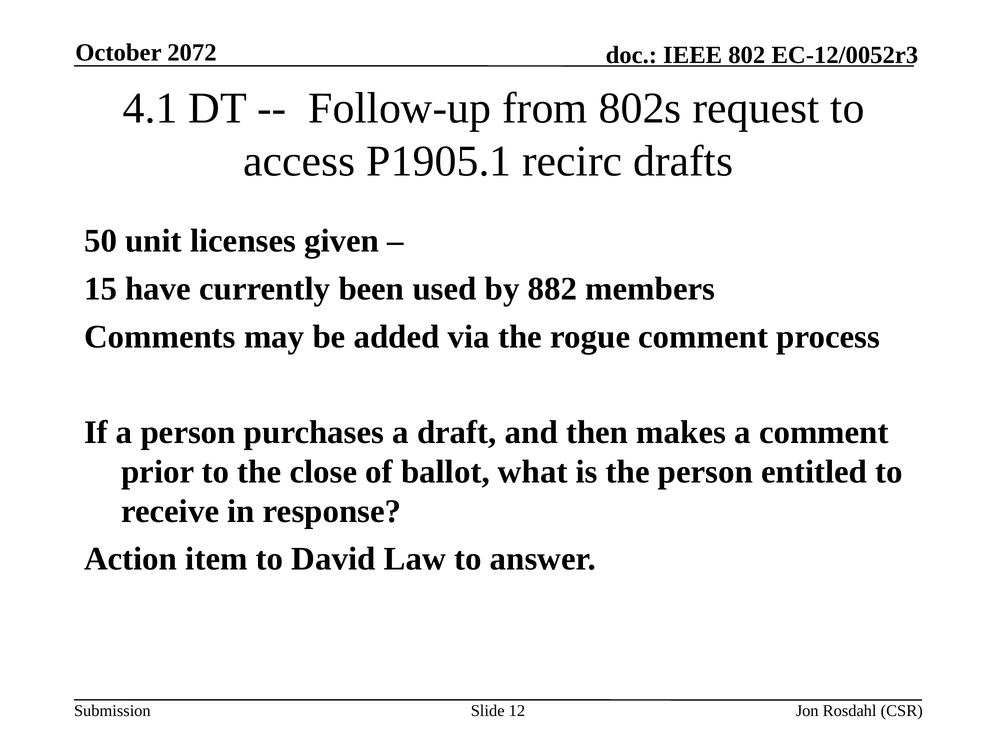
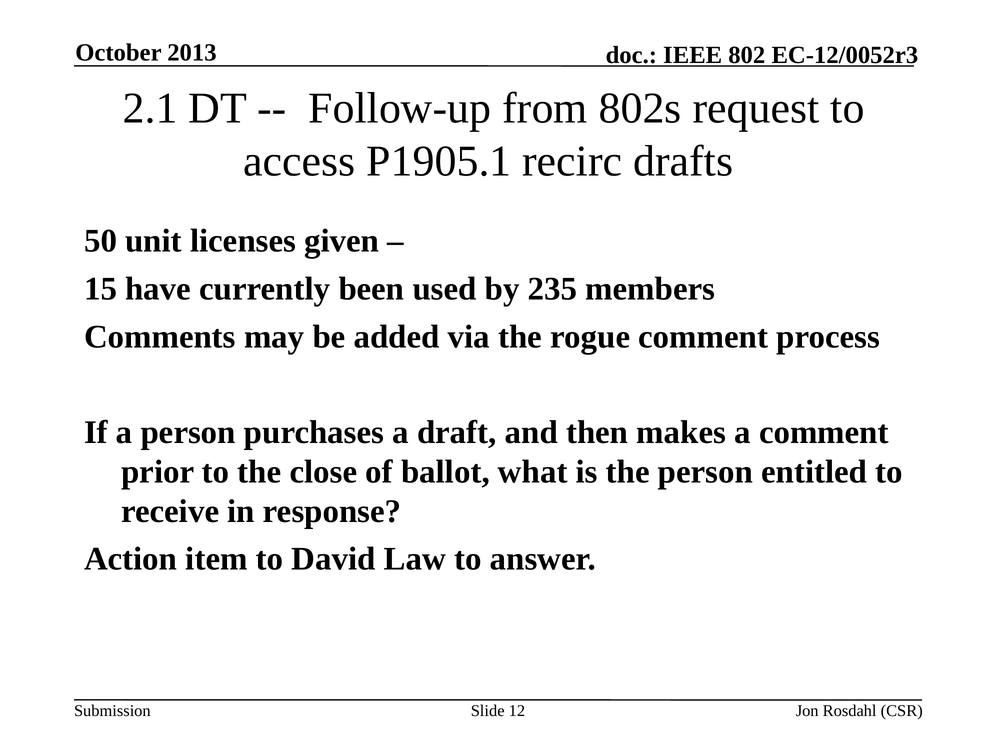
2072: 2072 -> 2013
4.1: 4.1 -> 2.1
882: 882 -> 235
